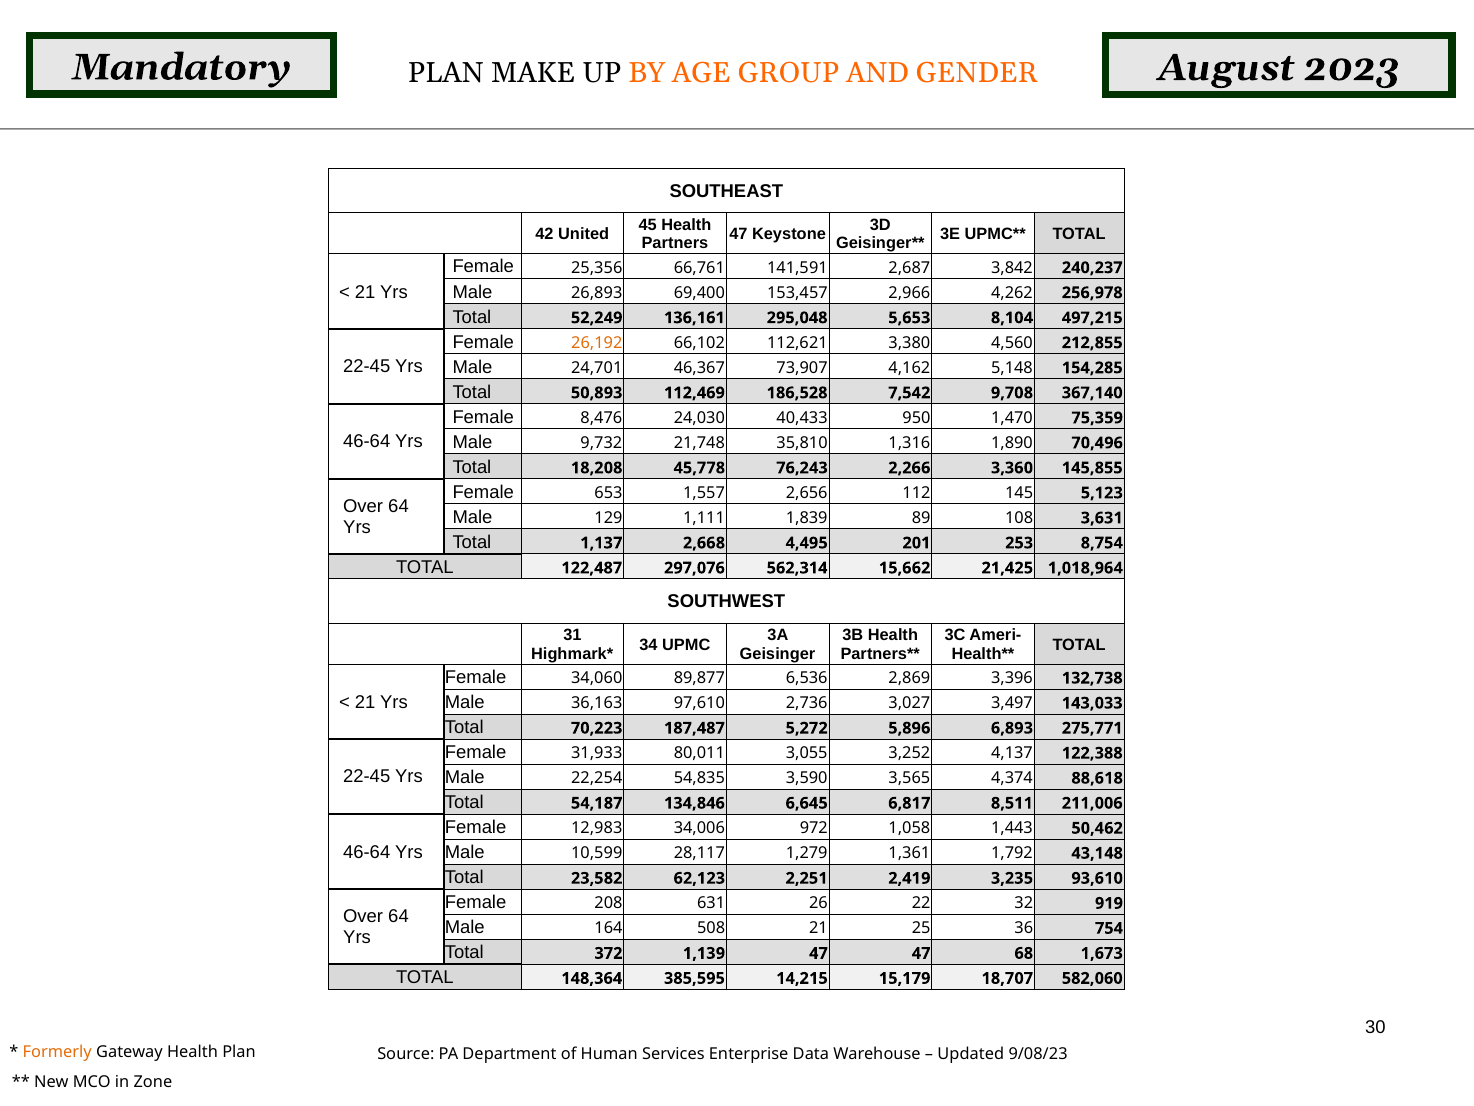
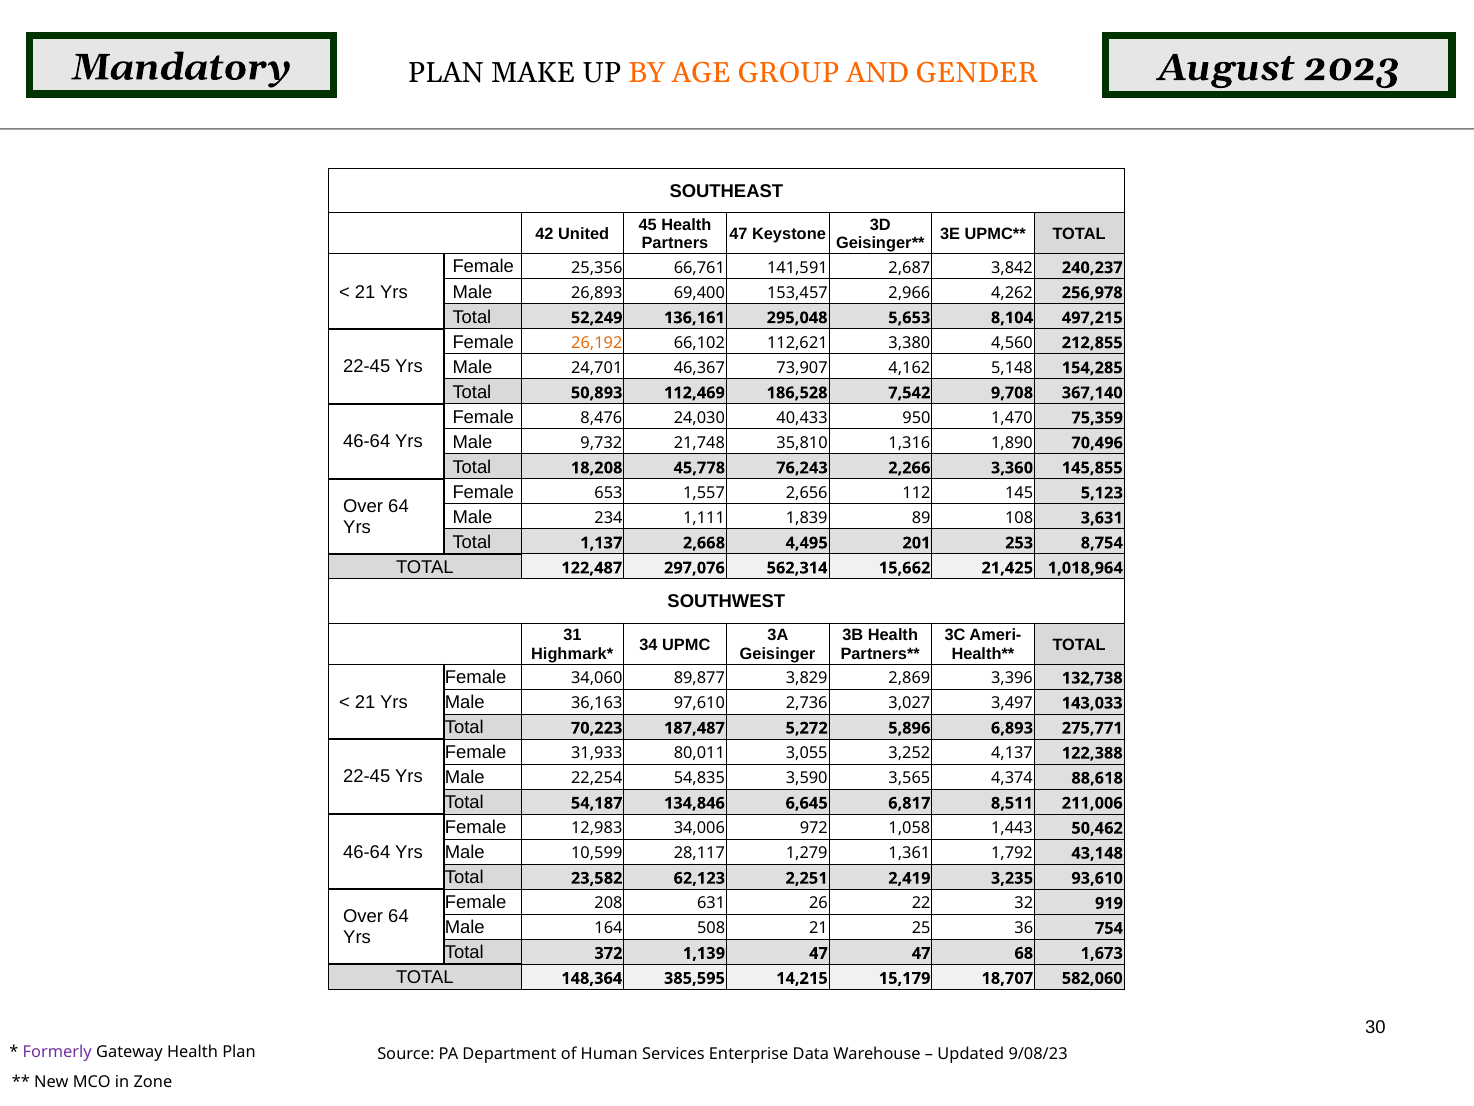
129: 129 -> 234
6,536: 6,536 -> 3,829
Formerly colour: orange -> purple
